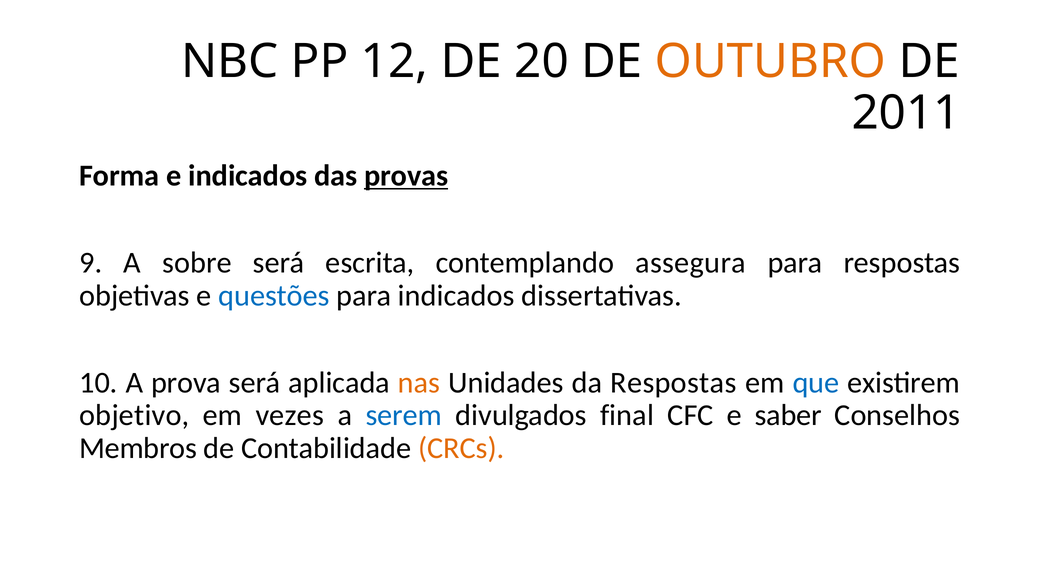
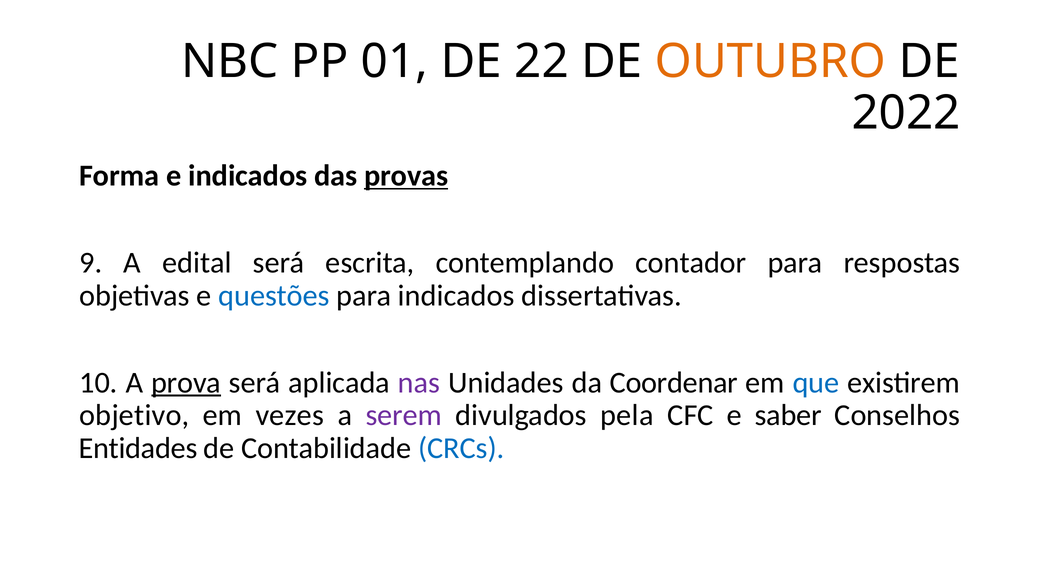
12: 12 -> 01
20: 20 -> 22
2011: 2011 -> 2022
sobre: sobre -> edital
assegura: assegura -> contador
prova underline: none -> present
nas colour: orange -> purple
da Respostas: Respostas -> Coordenar
serem colour: blue -> purple
final: final -> pela
Membros: Membros -> Entidades
CRCs colour: orange -> blue
